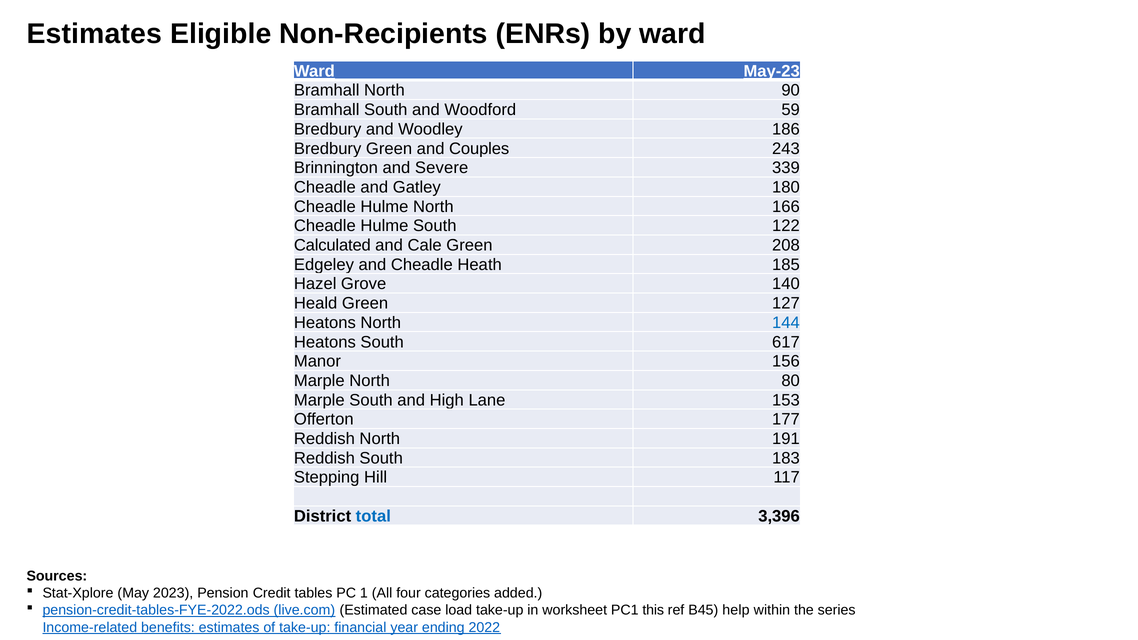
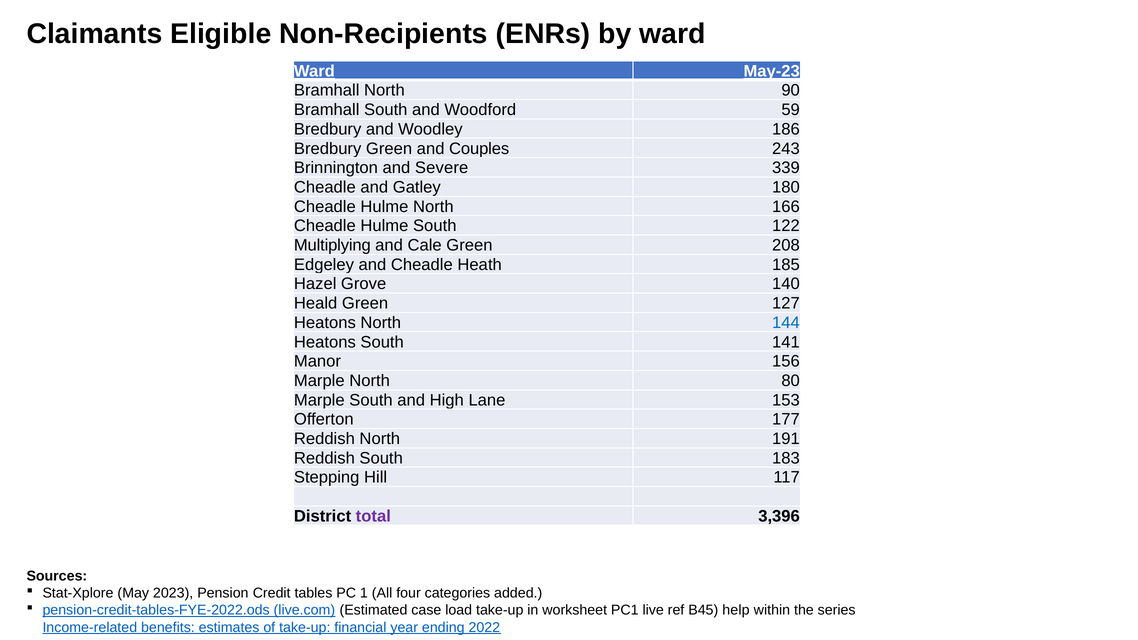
Estimates at (94, 34): Estimates -> Claimants
Calculated: Calculated -> Multiplying
617: 617 -> 141
total colour: blue -> purple
this: this -> live
